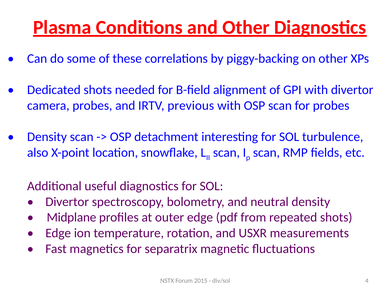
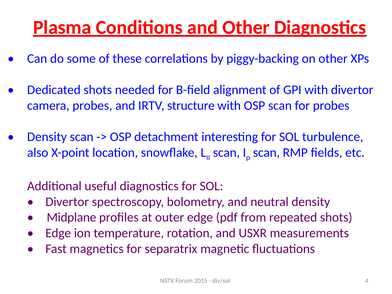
previous: previous -> structure
